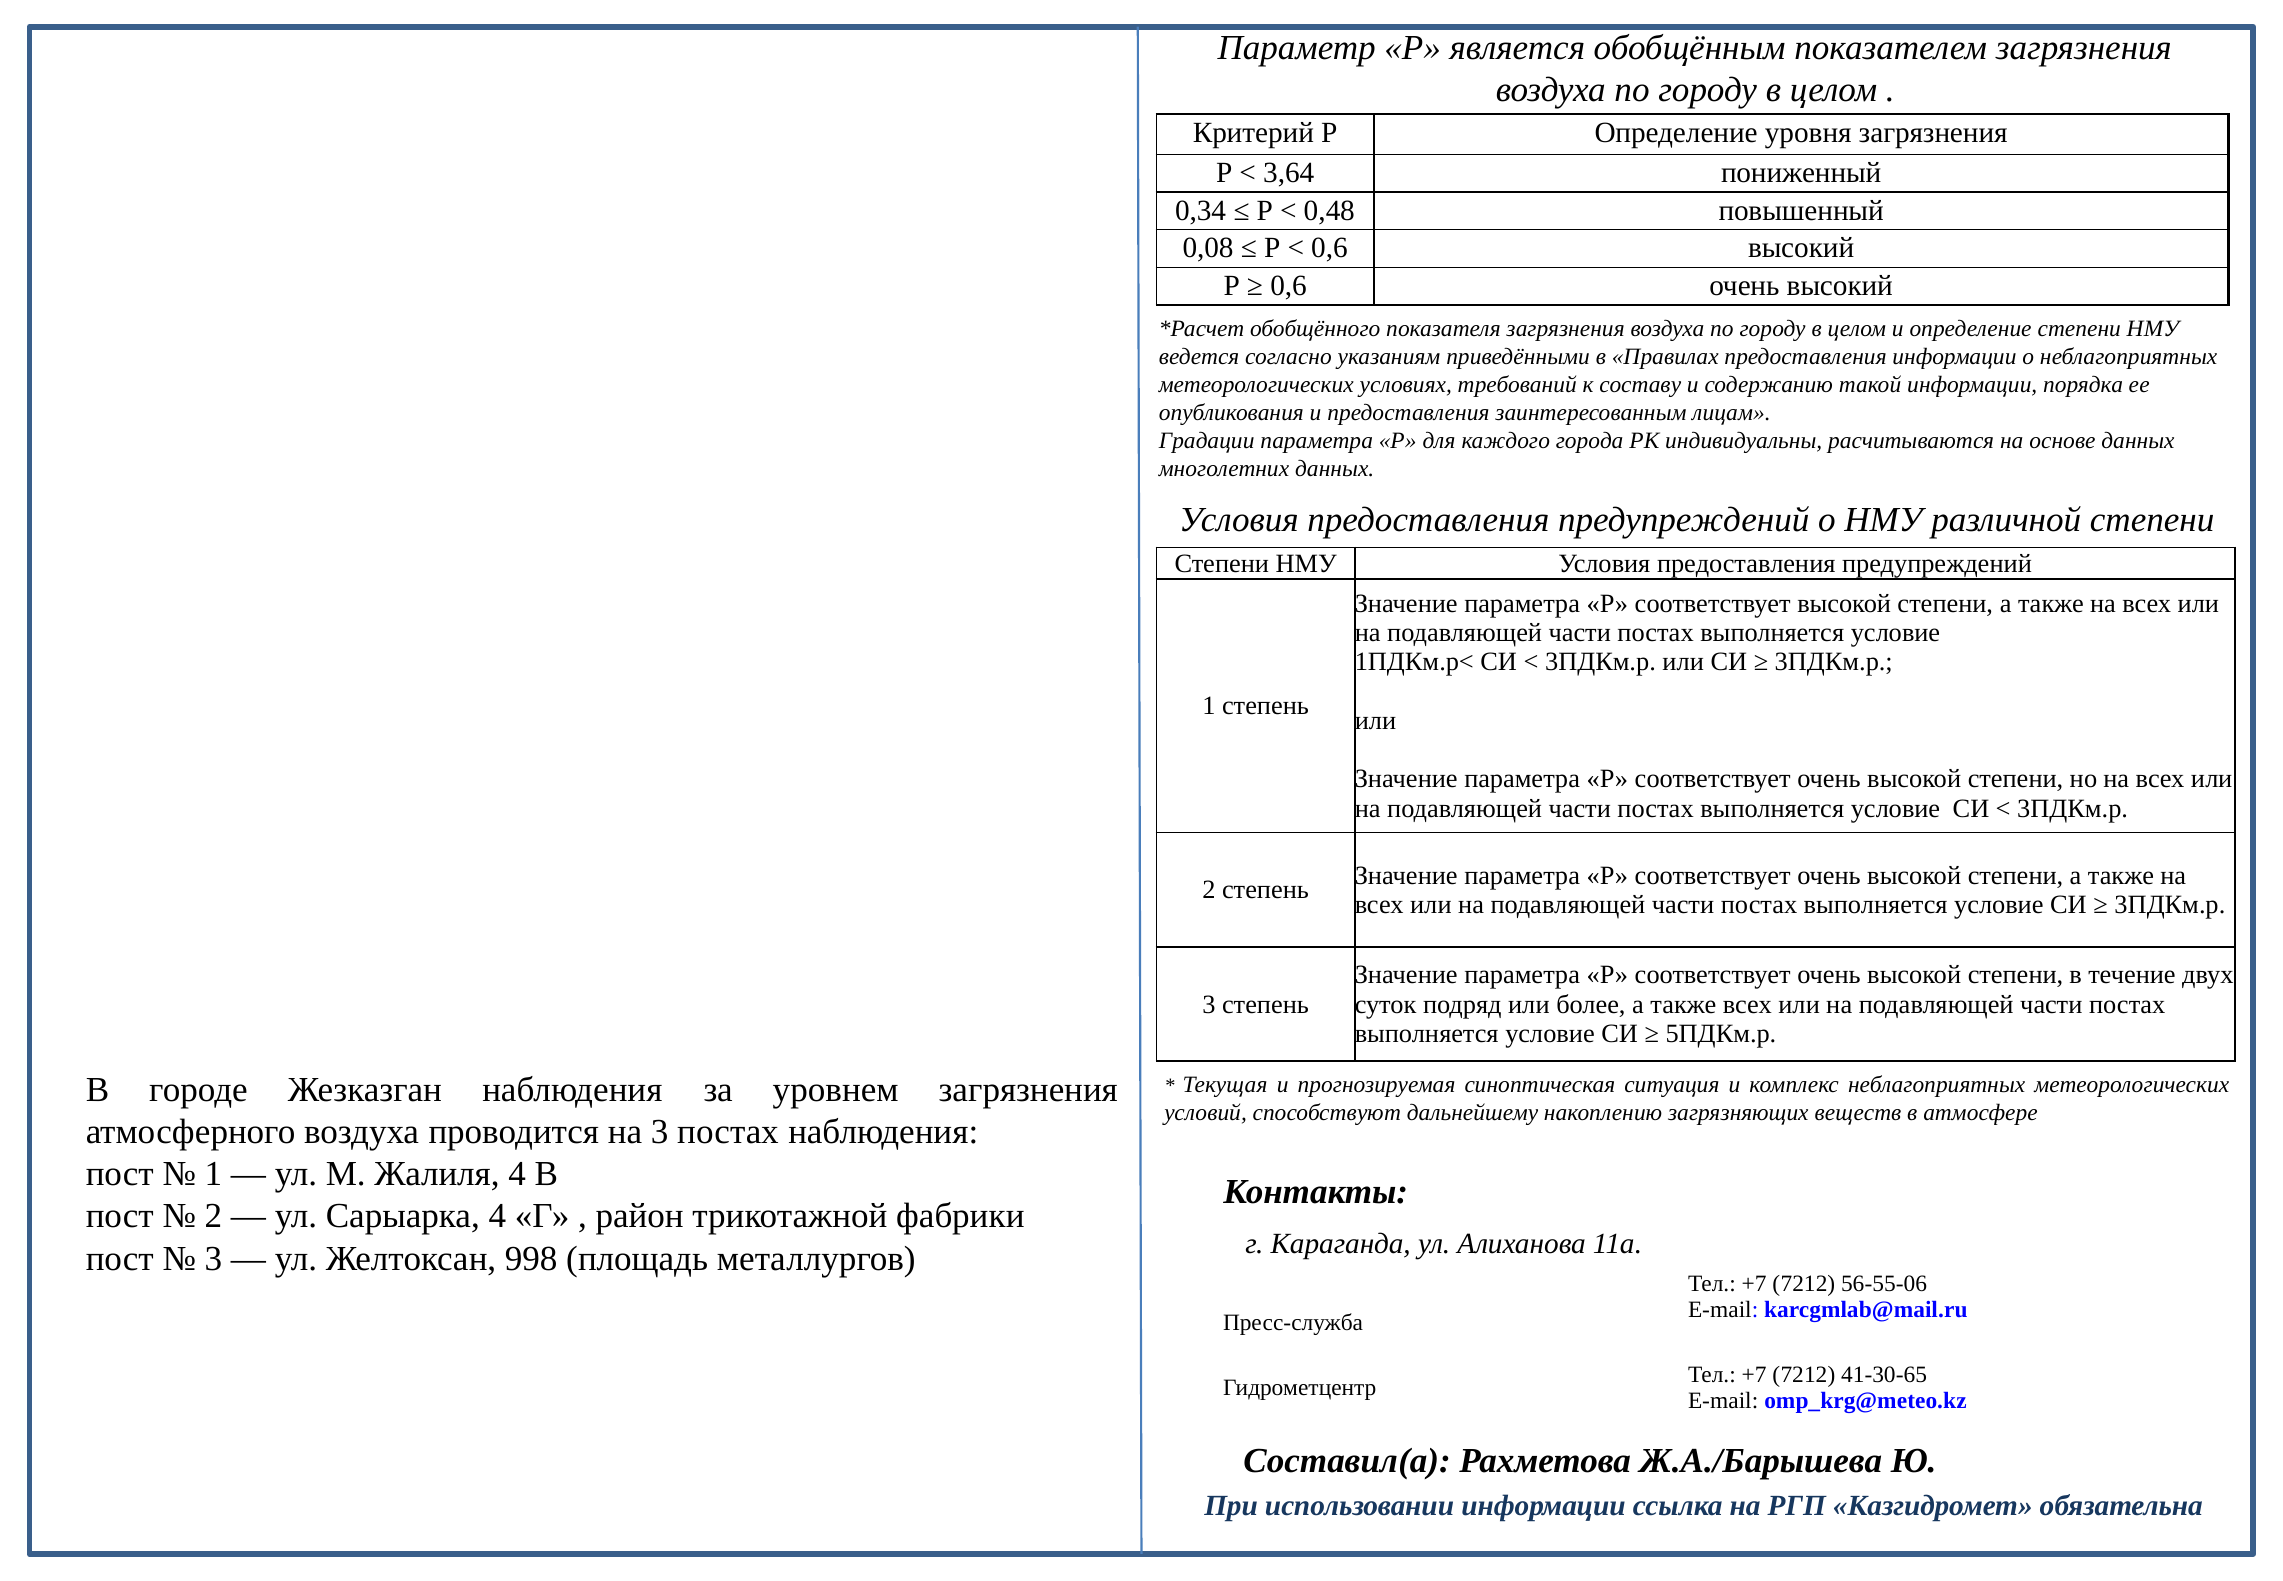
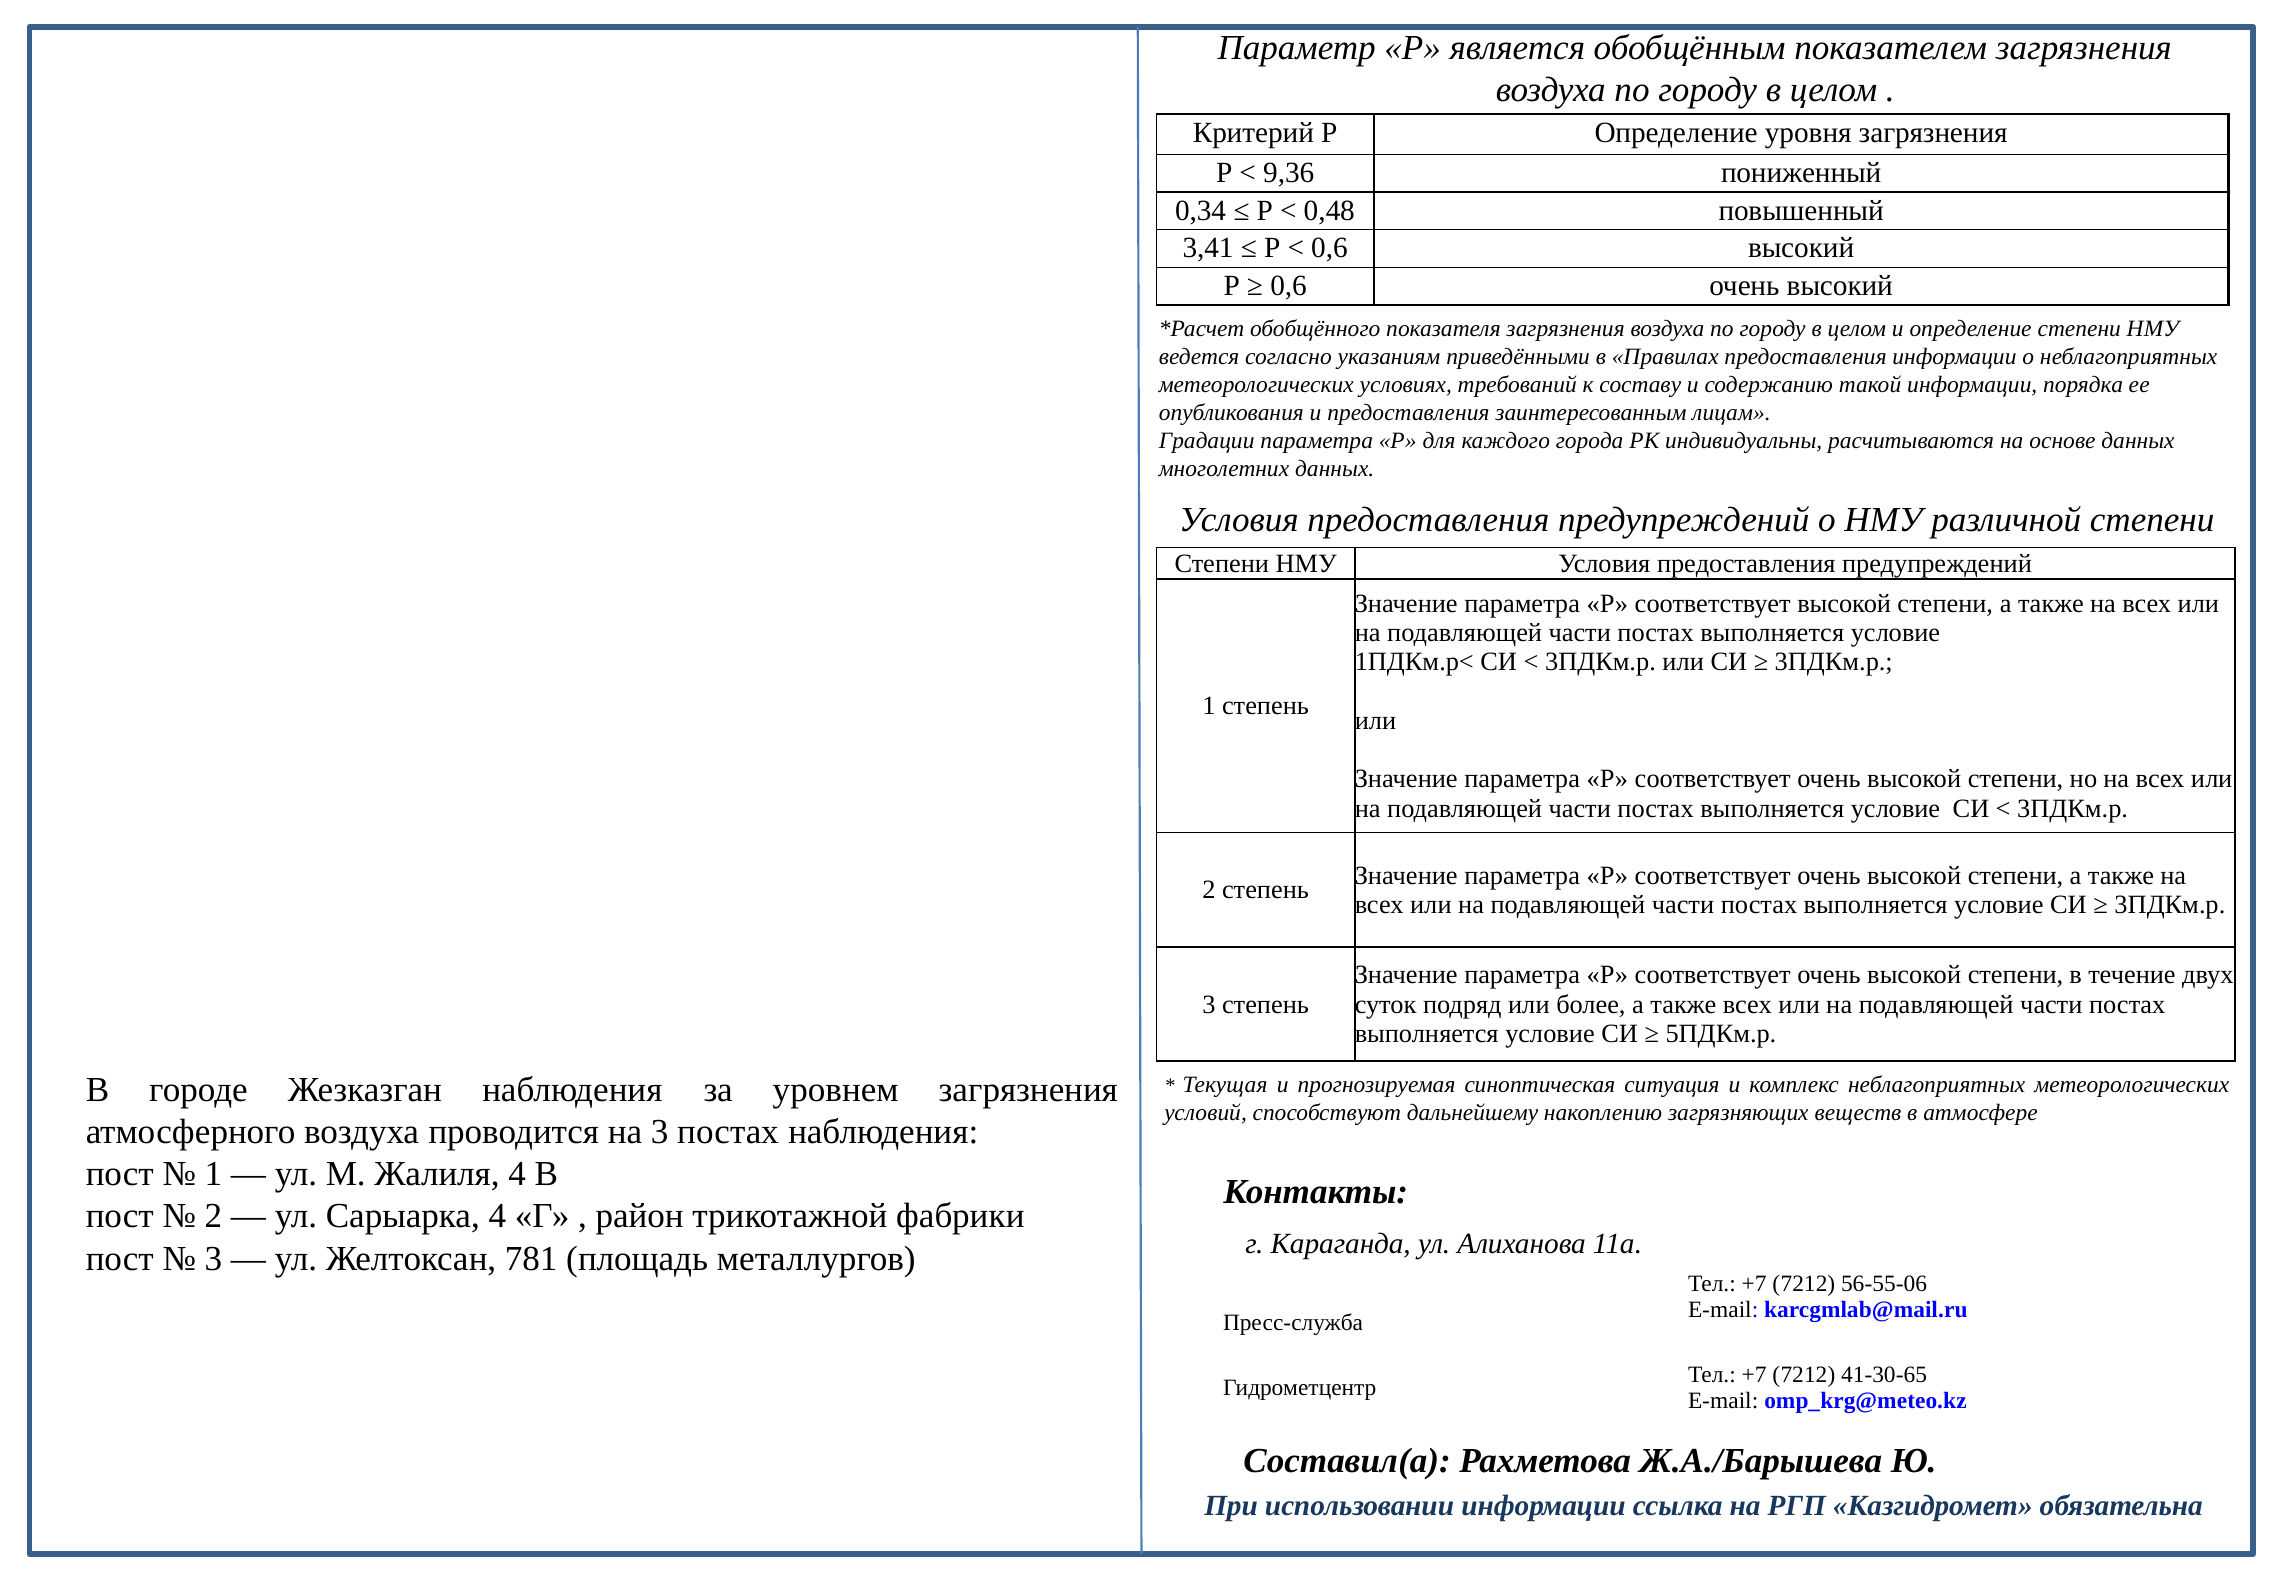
3,64: 3,64 -> 9,36
0,08: 0,08 -> 3,41
998: 998 -> 781
